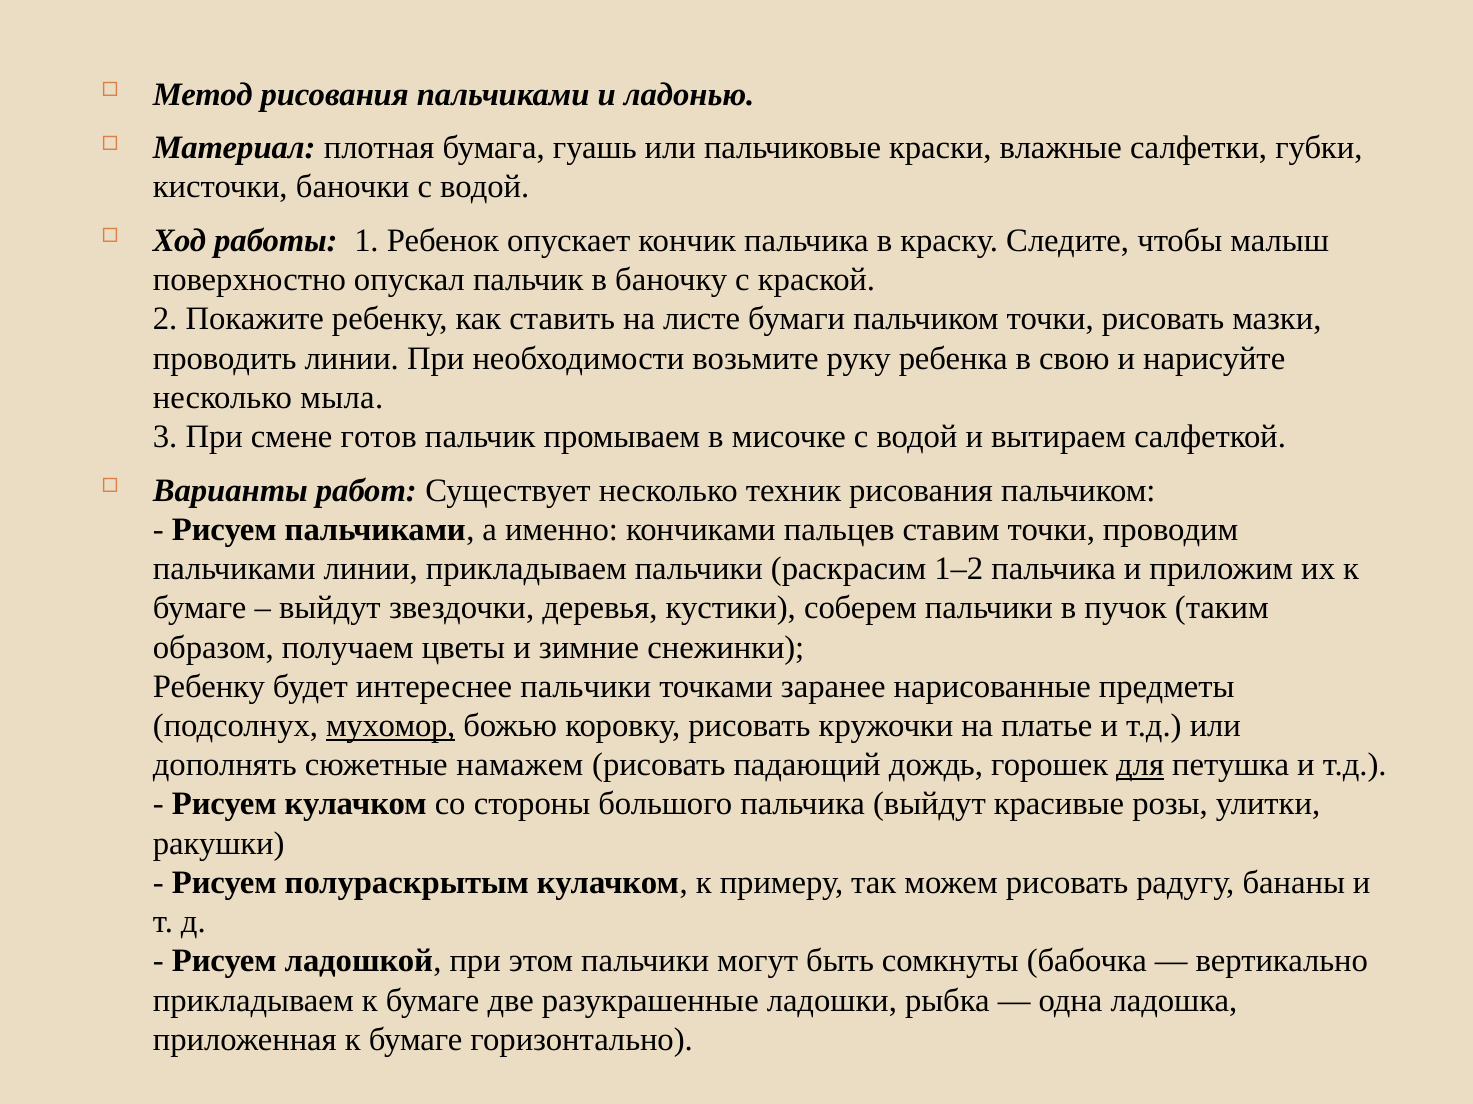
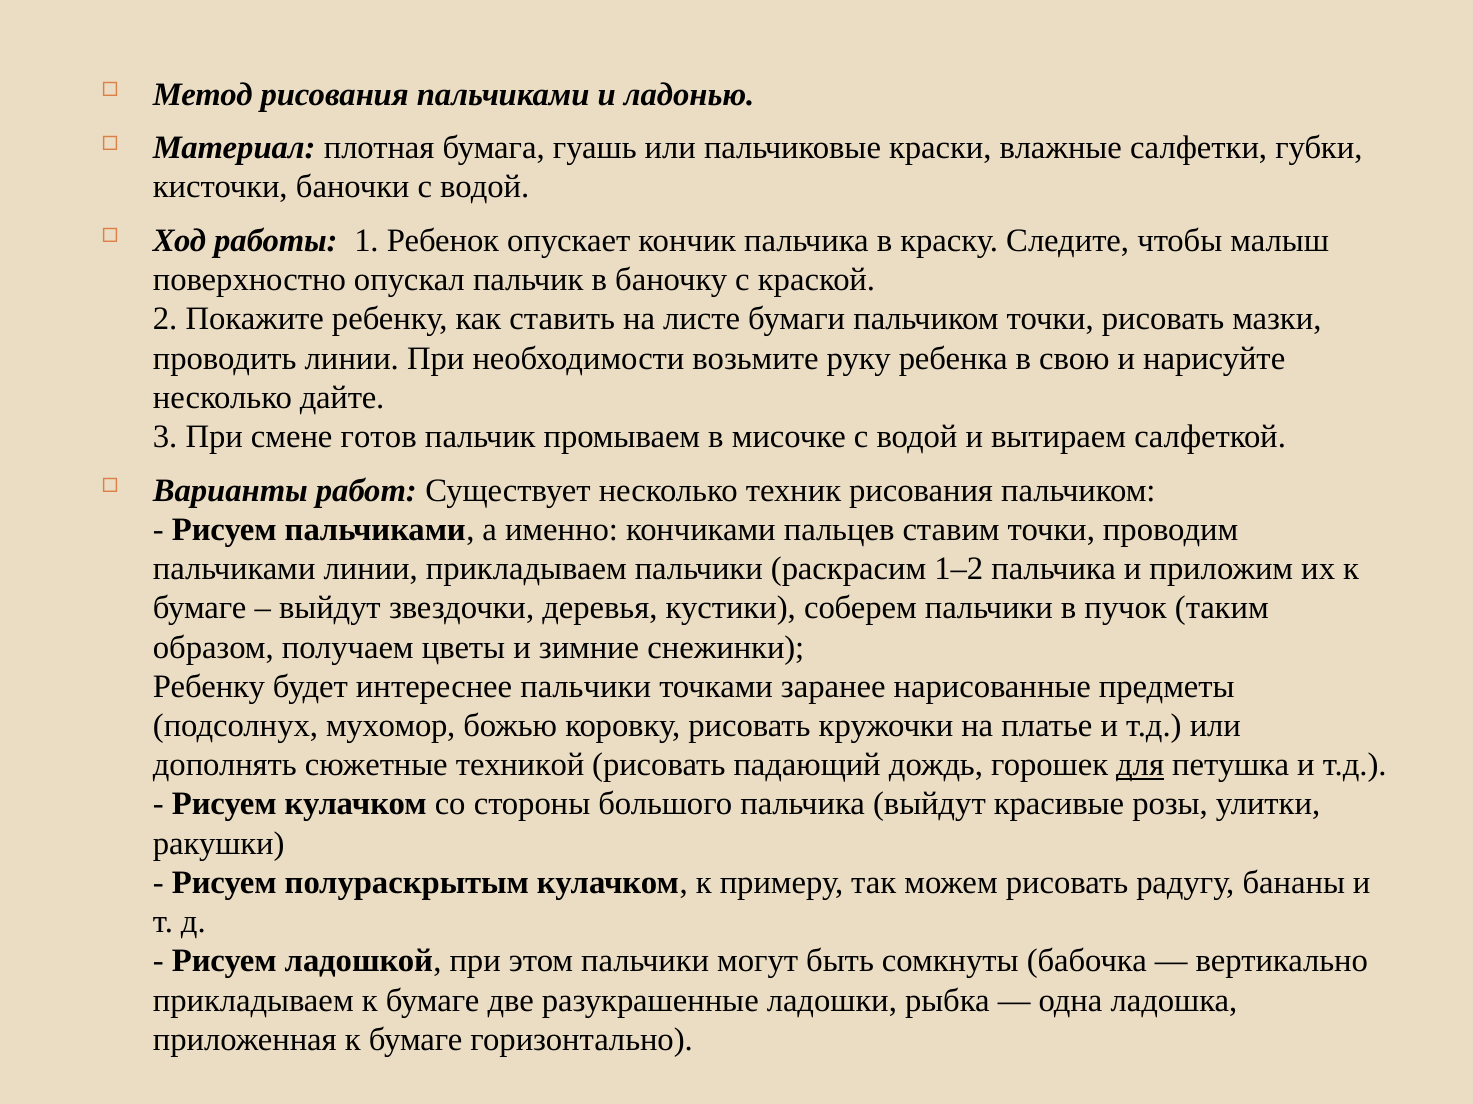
мыла: мыла -> дайте
мухомор underline: present -> none
намажем: намажем -> техникой
